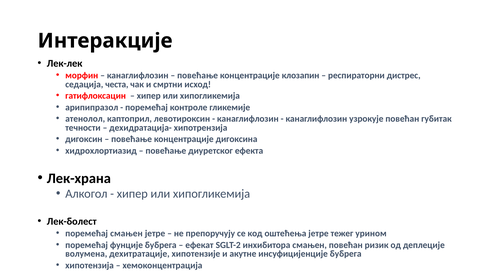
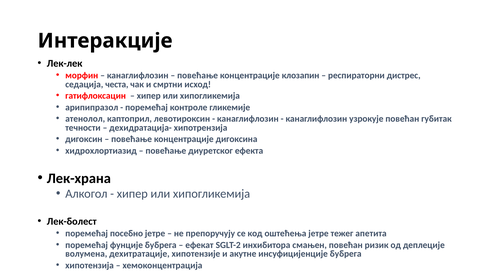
поремећај смањен: смањен -> посебно
урином: урином -> апетита
